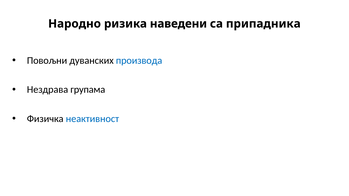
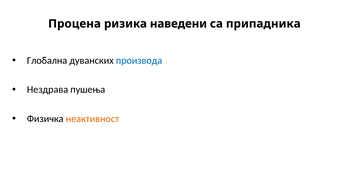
Народно: Народно -> Процена
Повољни: Повољни -> Глобална
групама: групама -> пушења
неактивност colour: blue -> orange
